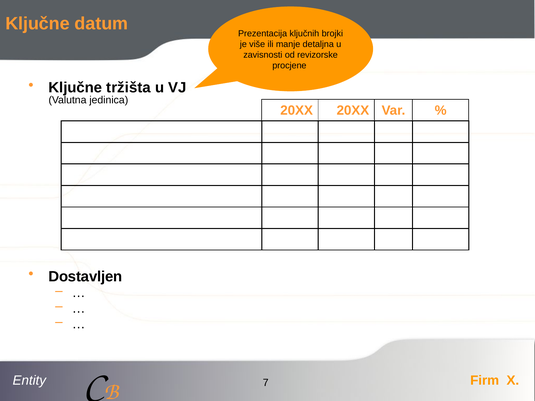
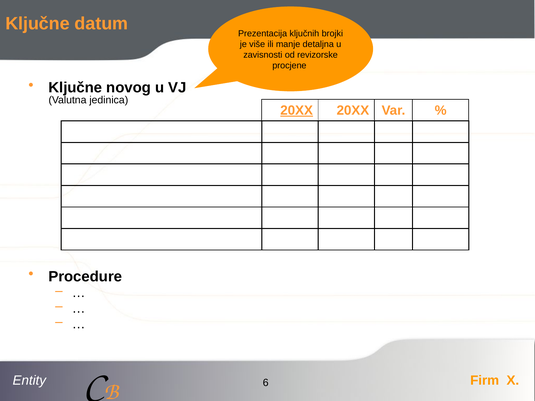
tržišta: tržišta -> novog
20XX at (297, 110) underline: none -> present
Dostavljen: Dostavljen -> Procedure
7: 7 -> 6
